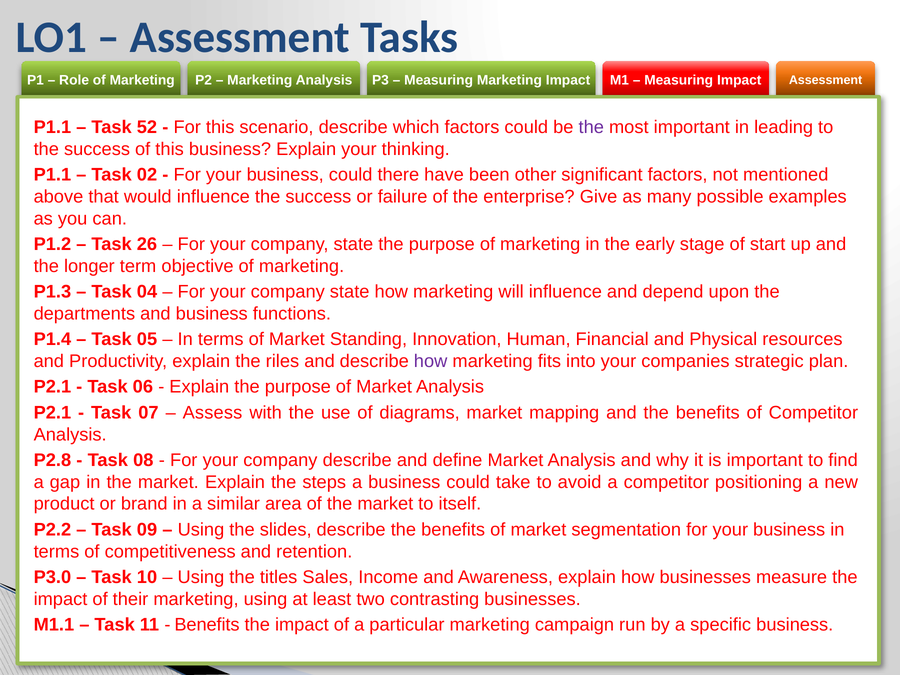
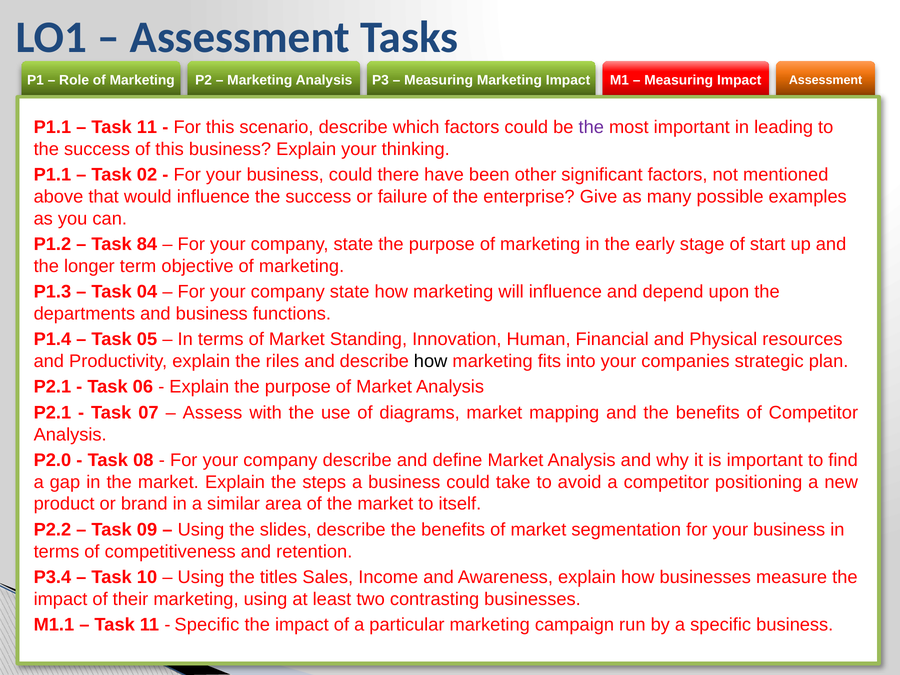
52 at (147, 127): 52 -> 11
26: 26 -> 84
how at (431, 361) colour: purple -> black
P2.8: P2.8 -> P2.0
P3.0: P3.0 -> P3.4
Benefits at (207, 625): Benefits -> Specific
